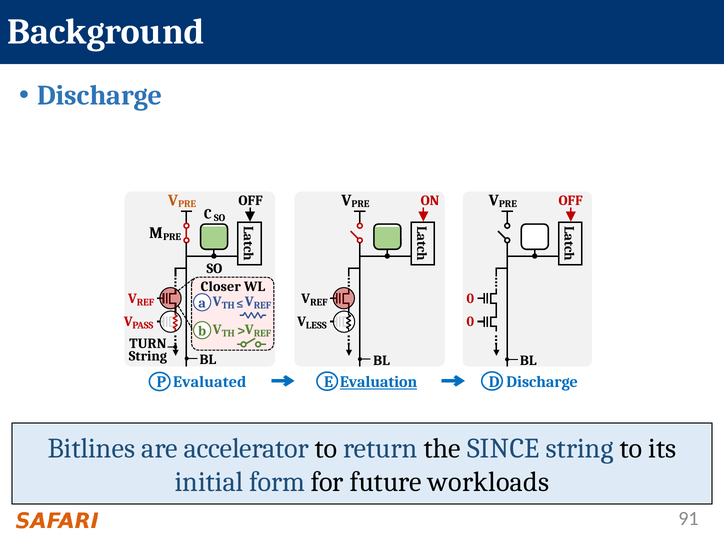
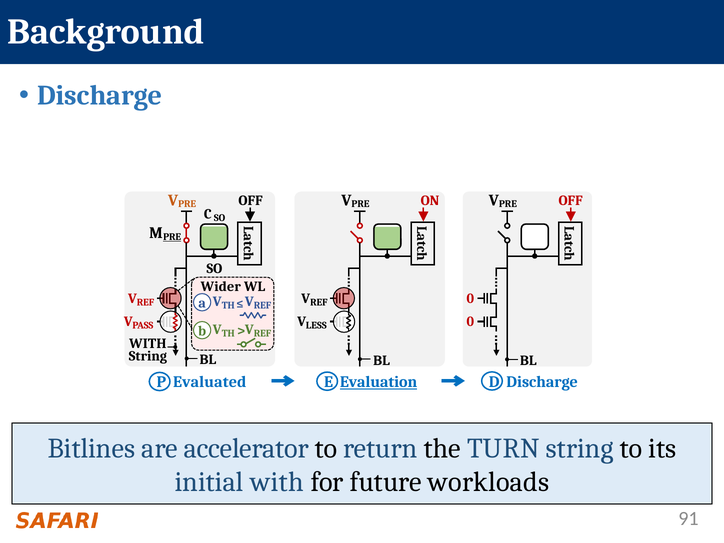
PRE at (172, 237) underline: none -> present
Closer: Closer -> Wider
TURN at (148, 344): TURN -> WITH
SINCE: SINCE -> TURN
initial form: form -> with
